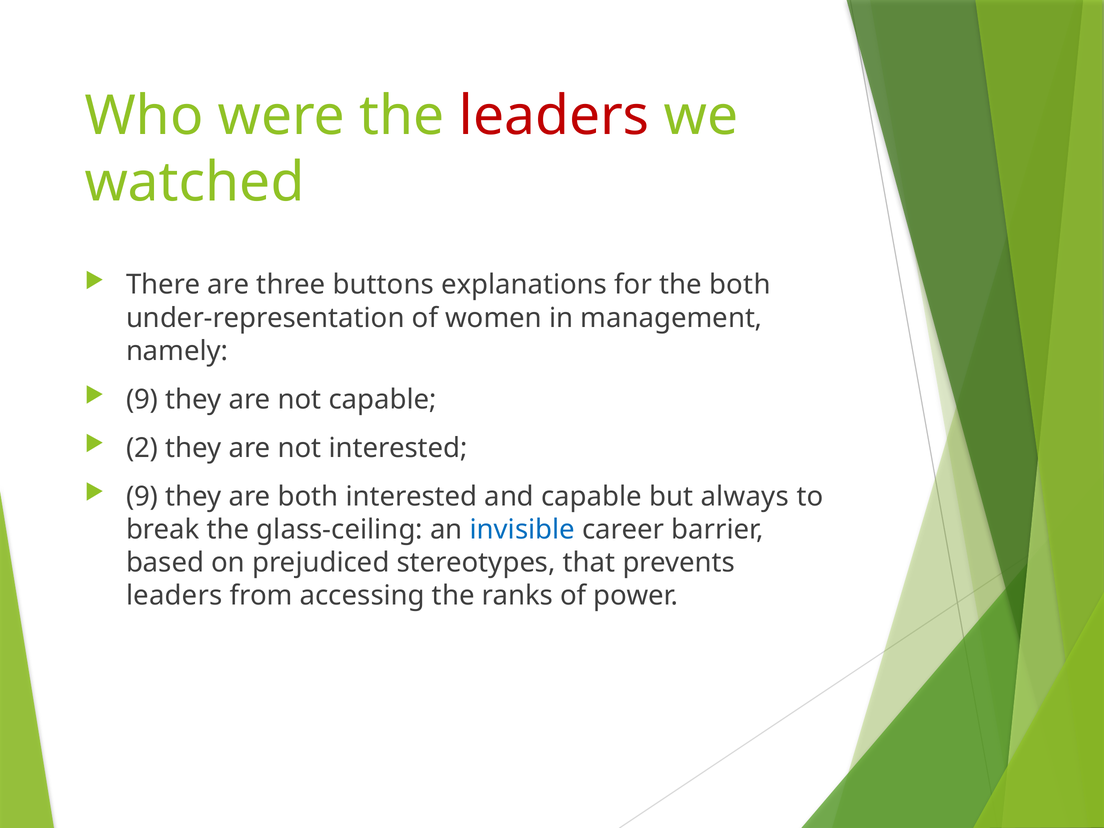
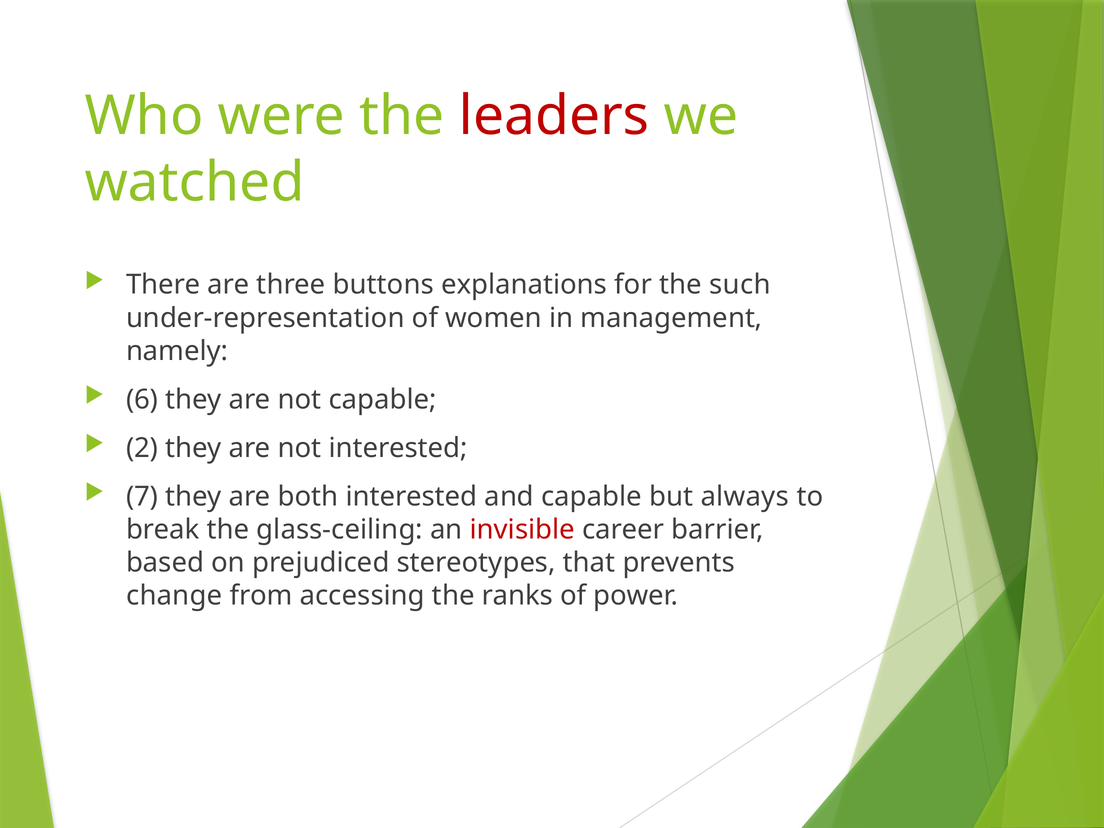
the both: both -> such
9 at (142, 400): 9 -> 6
9 at (142, 497): 9 -> 7
invisible colour: blue -> red
leaders at (174, 596): leaders -> change
